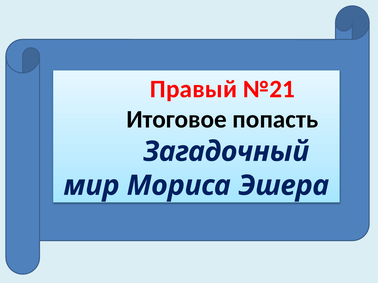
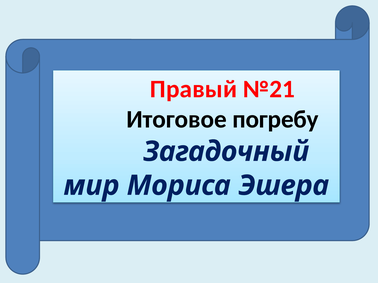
попасть: попасть -> погребу
